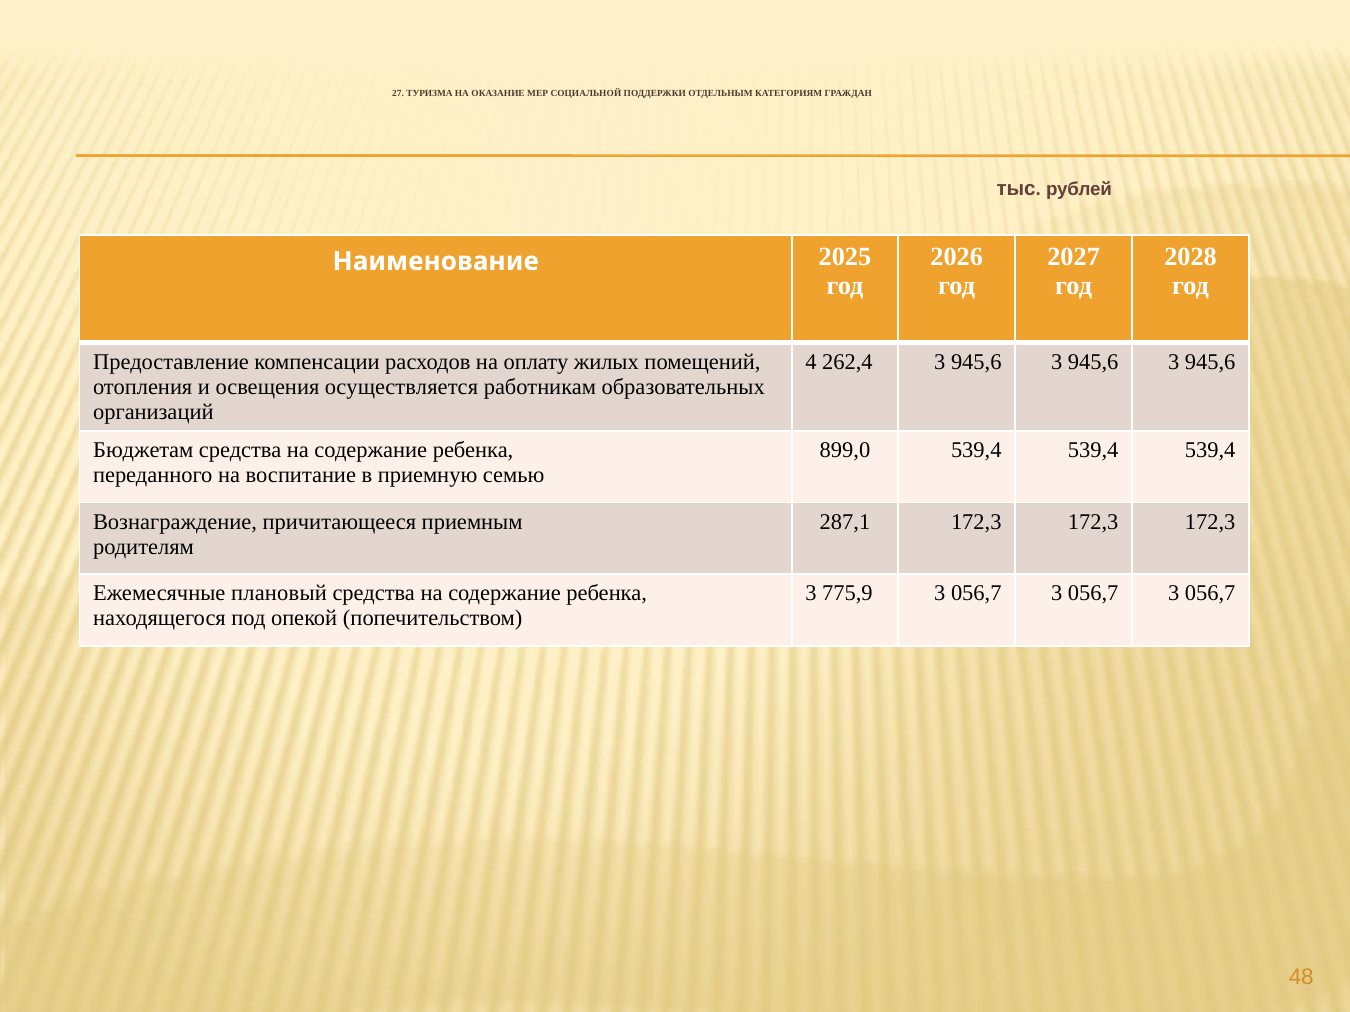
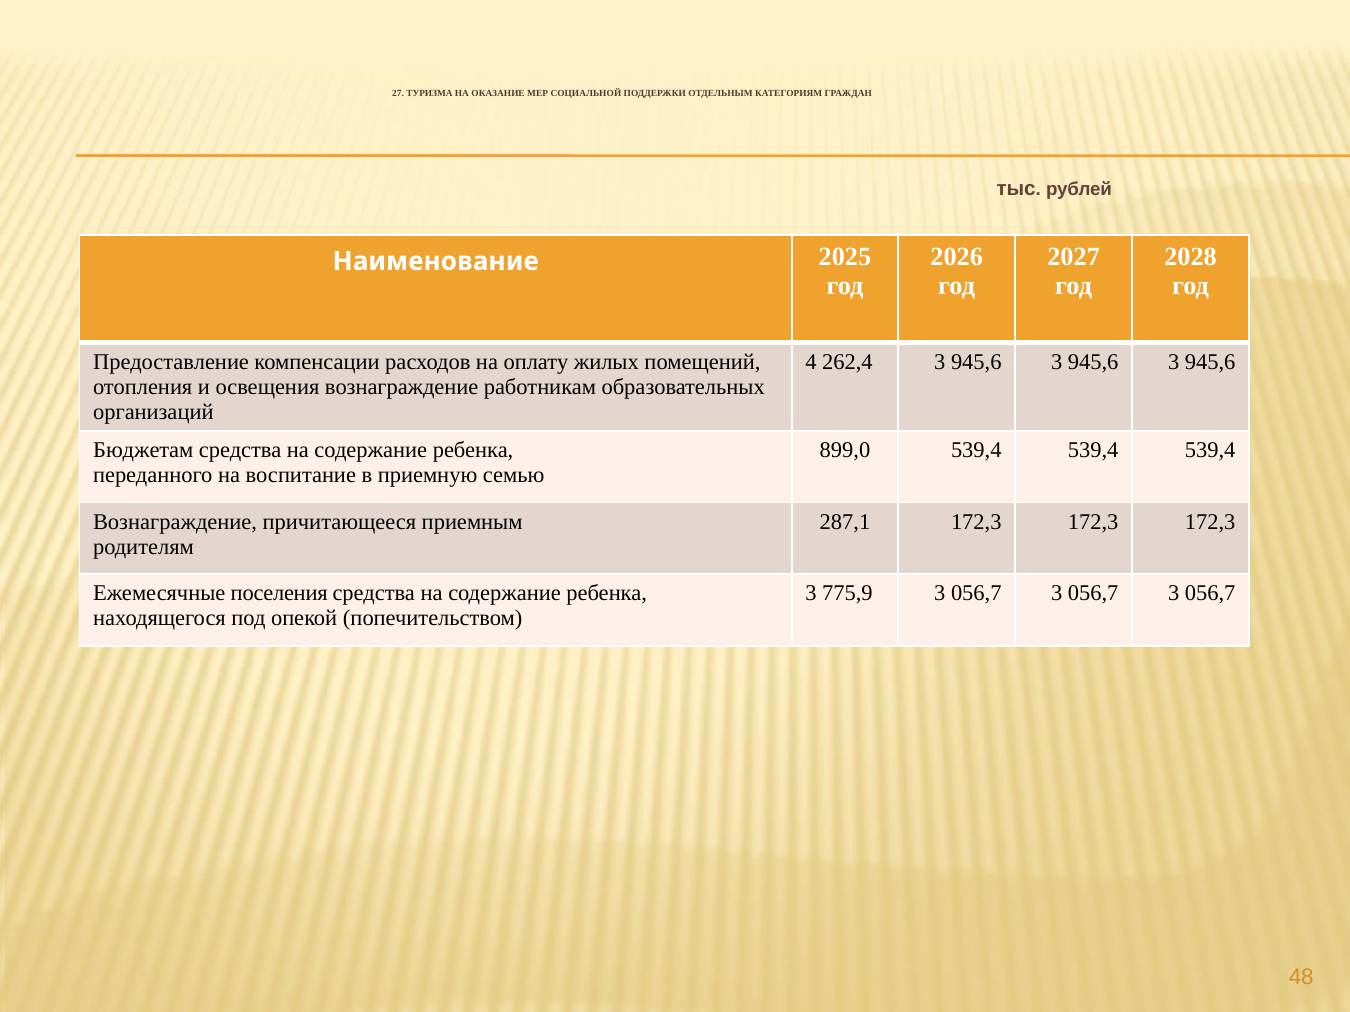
освещения осуществляется: осуществляется -> вознаграждение
плановый: плановый -> поселения
